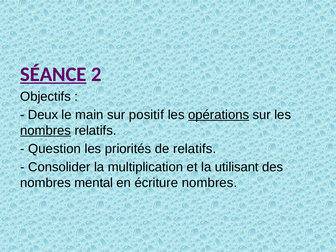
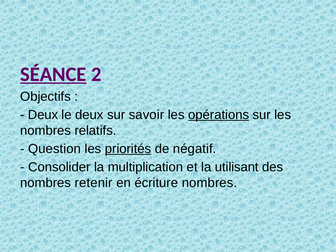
le main: main -> deux
positif: positif -> savoir
nombres at (46, 130) underline: present -> none
priorités underline: none -> present
de relatifs: relatifs -> négatif
mental: mental -> retenir
